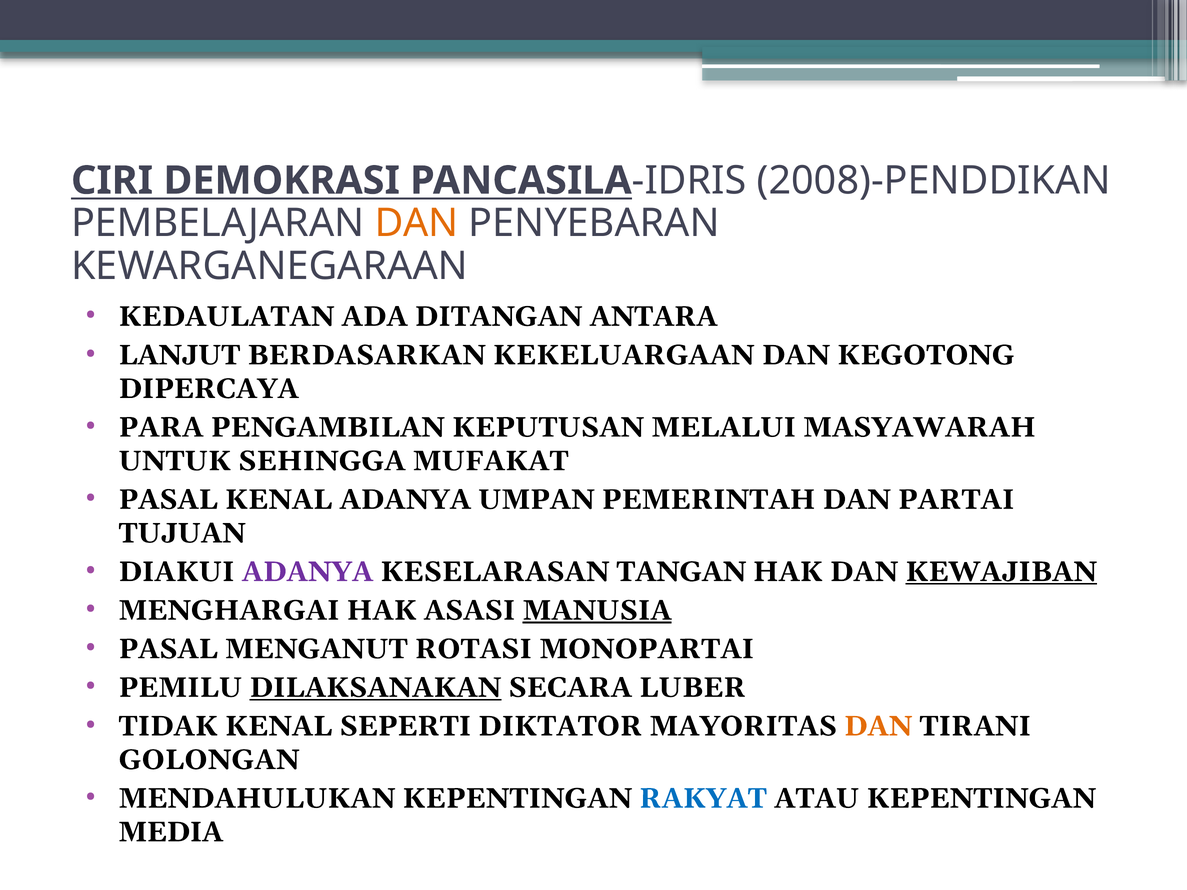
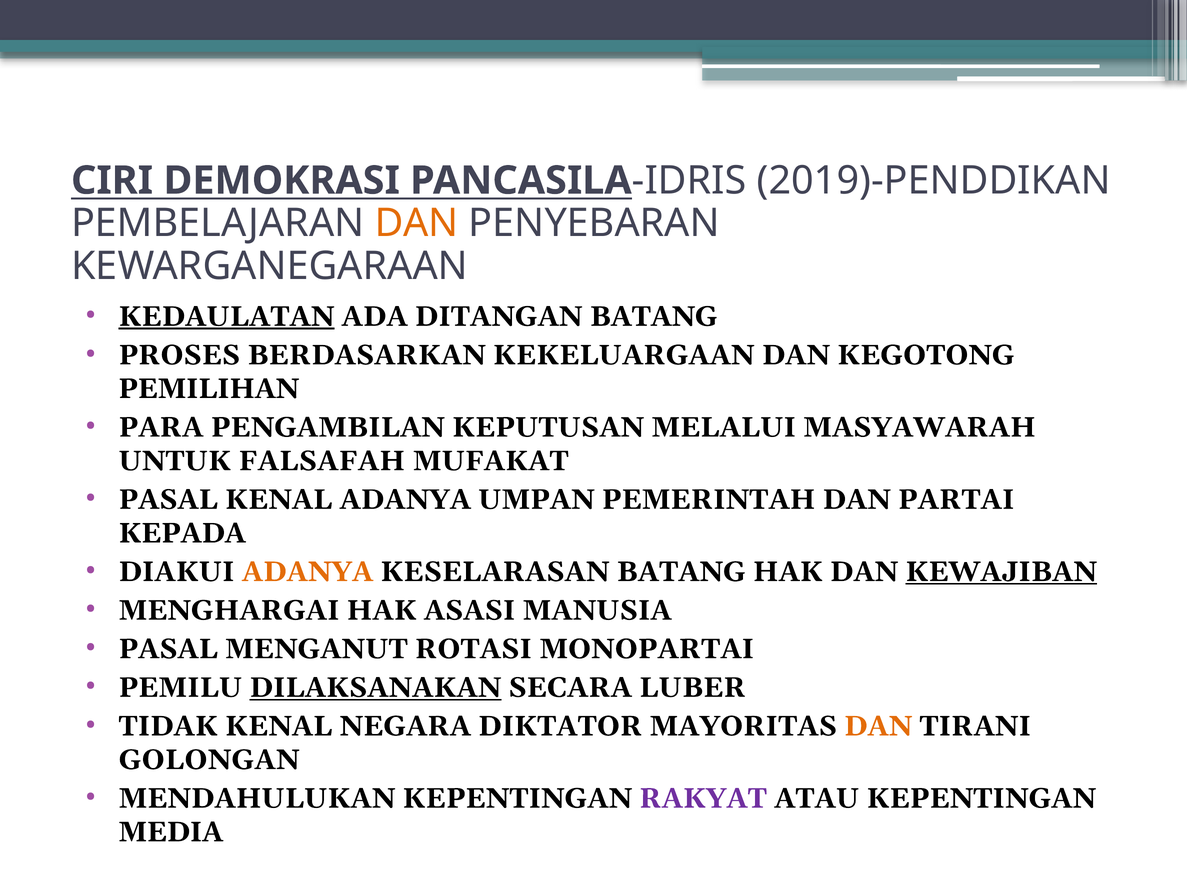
2008)-PENDDIKAN: 2008)-PENDDIKAN -> 2019)-PENDDIKAN
KEDAULATAN underline: none -> present
DITANGAN ANTARA: ANTARA -> BATANG
LANJUT: LANJUT -> PROSES
DIPERCAYA: DIPERCAYA -> PEMILIHAN
SEHINGGA: SEHINGGA -> FALSAFAH
TUJUAN: TUJUAN -> KEPADA
ADANYA at (308, 572) colour: purple -> orange
KESELARASAN TANGAN: TANGAN -> BATANG
MANUSIA underline: present -> none
SEPERTI: SEPERTI -> NEGARA
RAKYAT colour: blue -> purple
